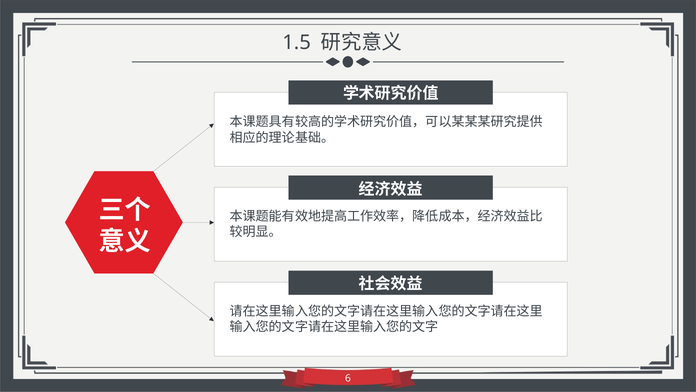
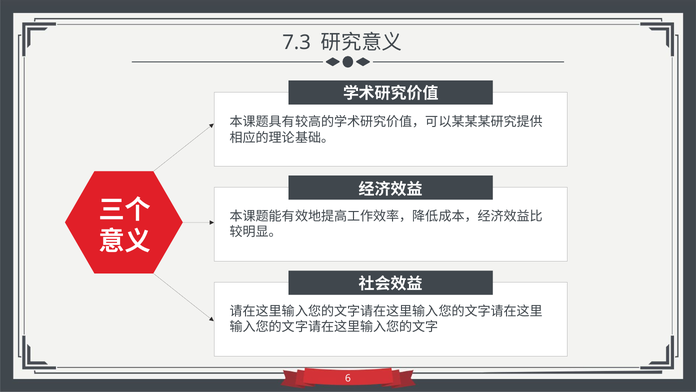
1.5: 1.5 -> 7.3
